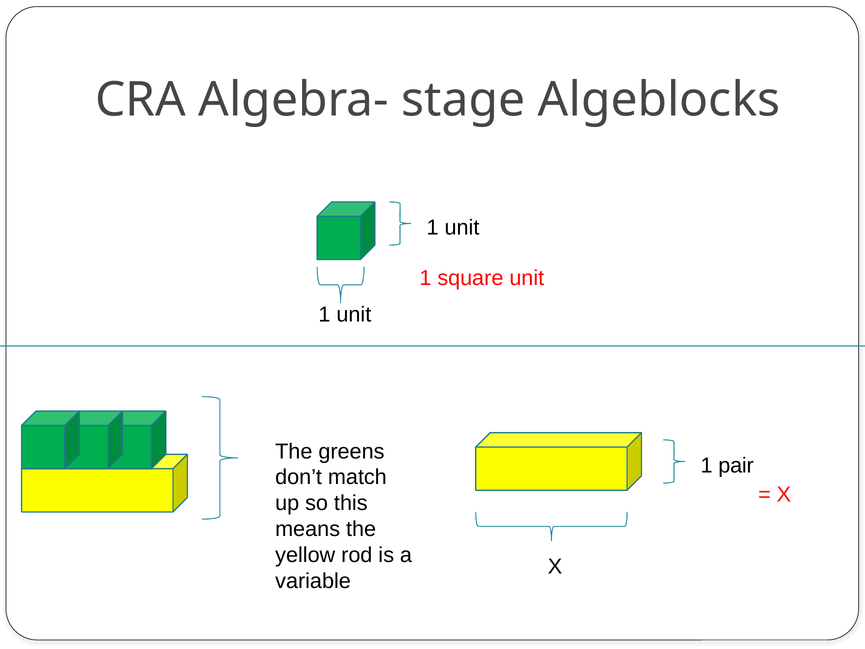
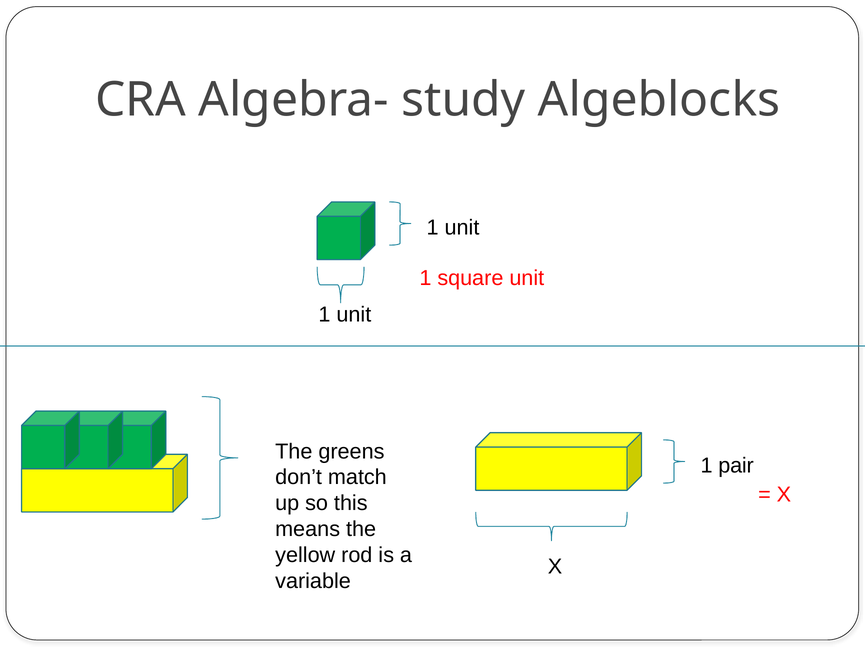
stage: stage -> study
